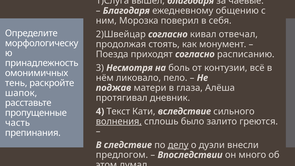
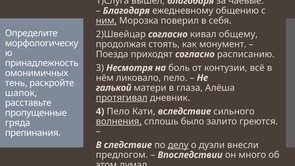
ним underline: none -> present
отвечал: отвечал -> общему
поджав: поджав -> галькой
протягивал underline: none -> present
4 Текст: Текст -> Пело
часть: часть -> гряда
